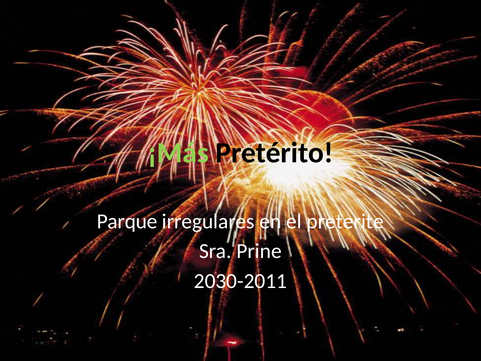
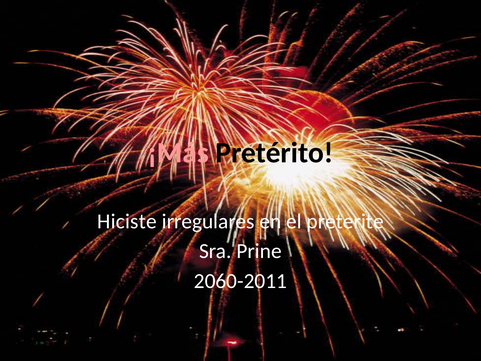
¡Más colour: light green -> pink
Parque: Parque -> Hiciste
2030-2011: 2030-2011 -> 2060-2011
